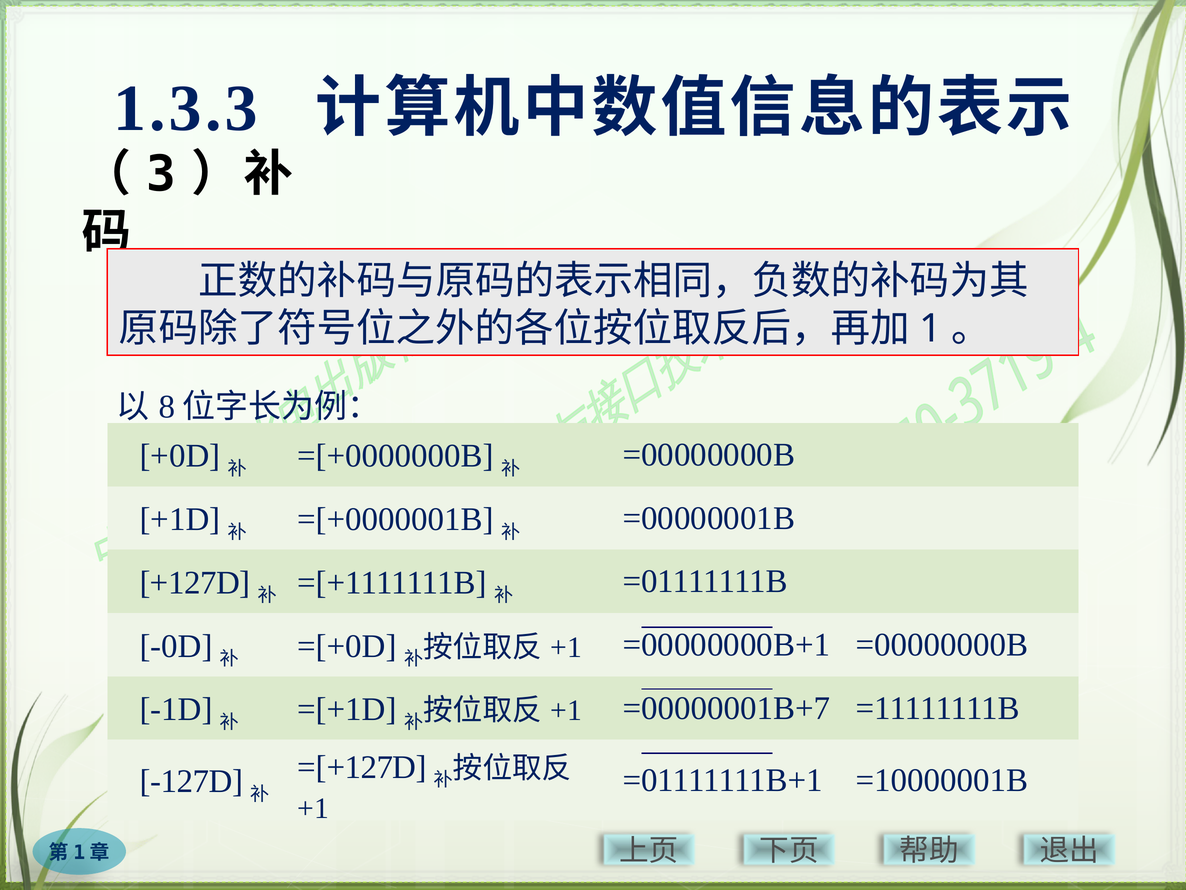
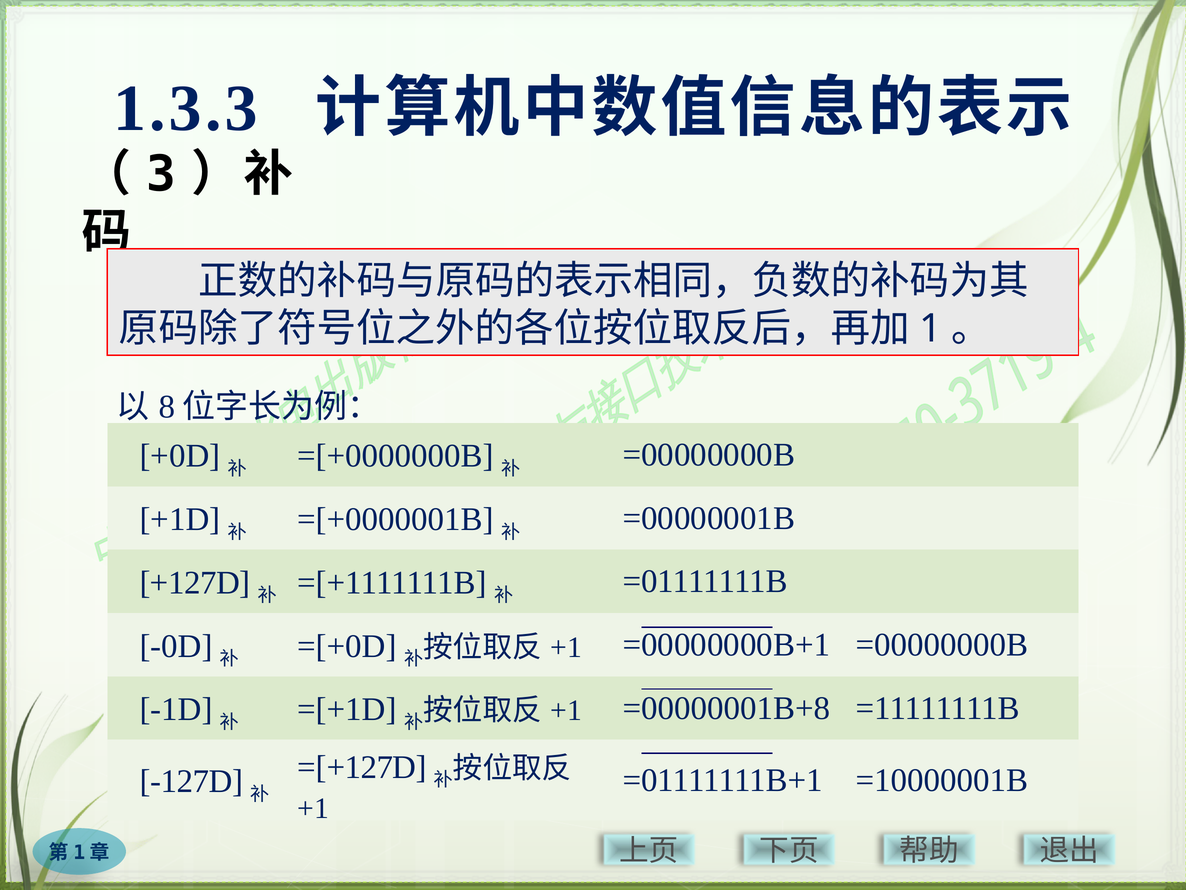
=00000001B+7: =00000001B+7 -> =00000001B+8
